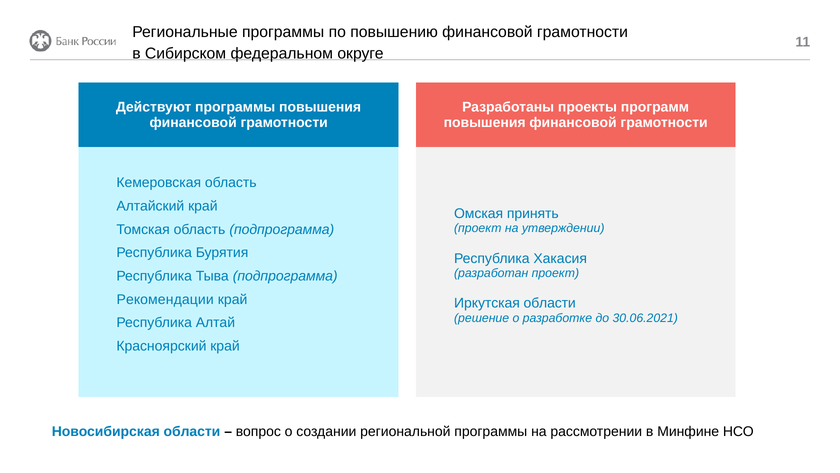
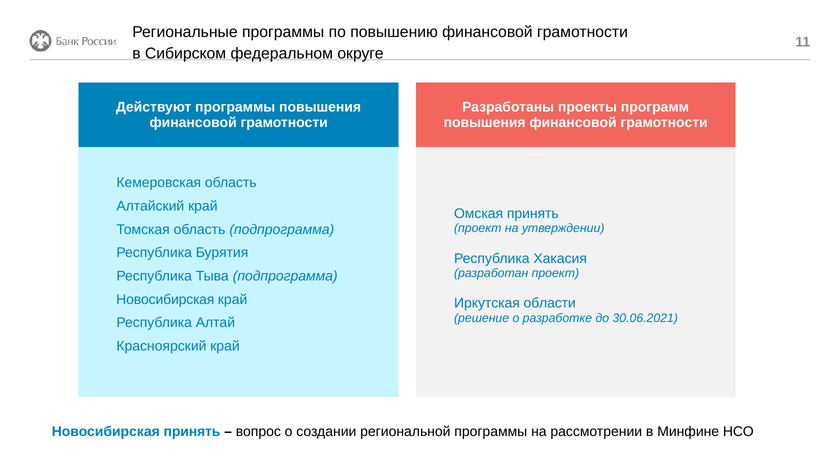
Рекомендации at (165, 299): Рекомендации -> Новосибирская
Новосибирская области: области -> принять
